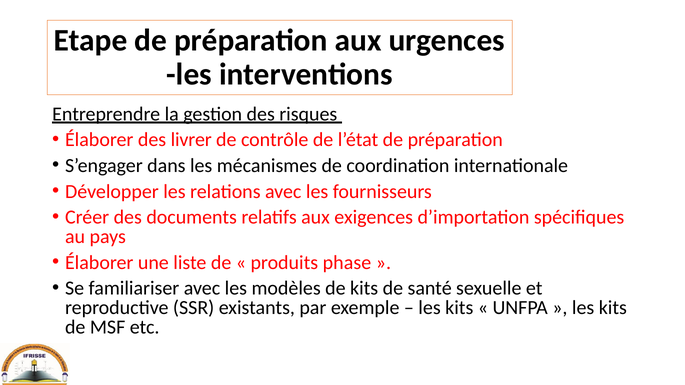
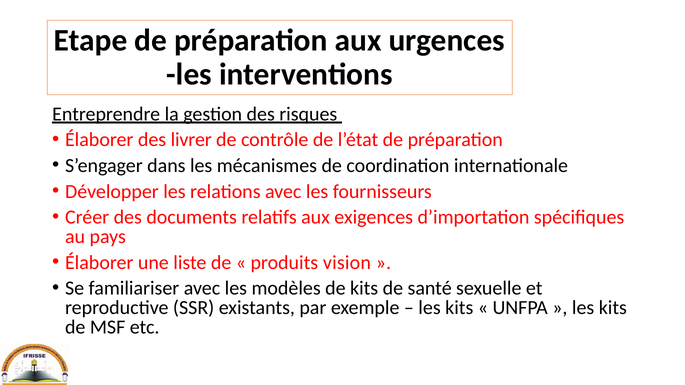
phase: phase -> vision
